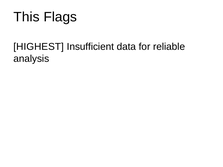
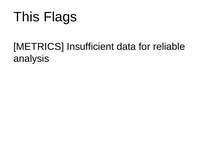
HIGHEST: HIGHEST -> METRICS
